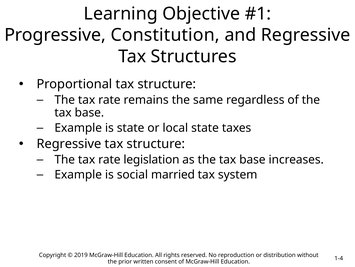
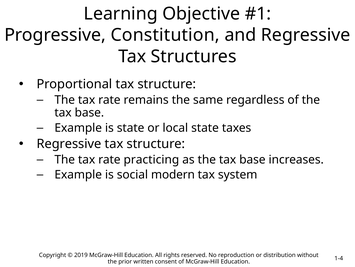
legislation: legislation -> practicing
married: married -> modern
